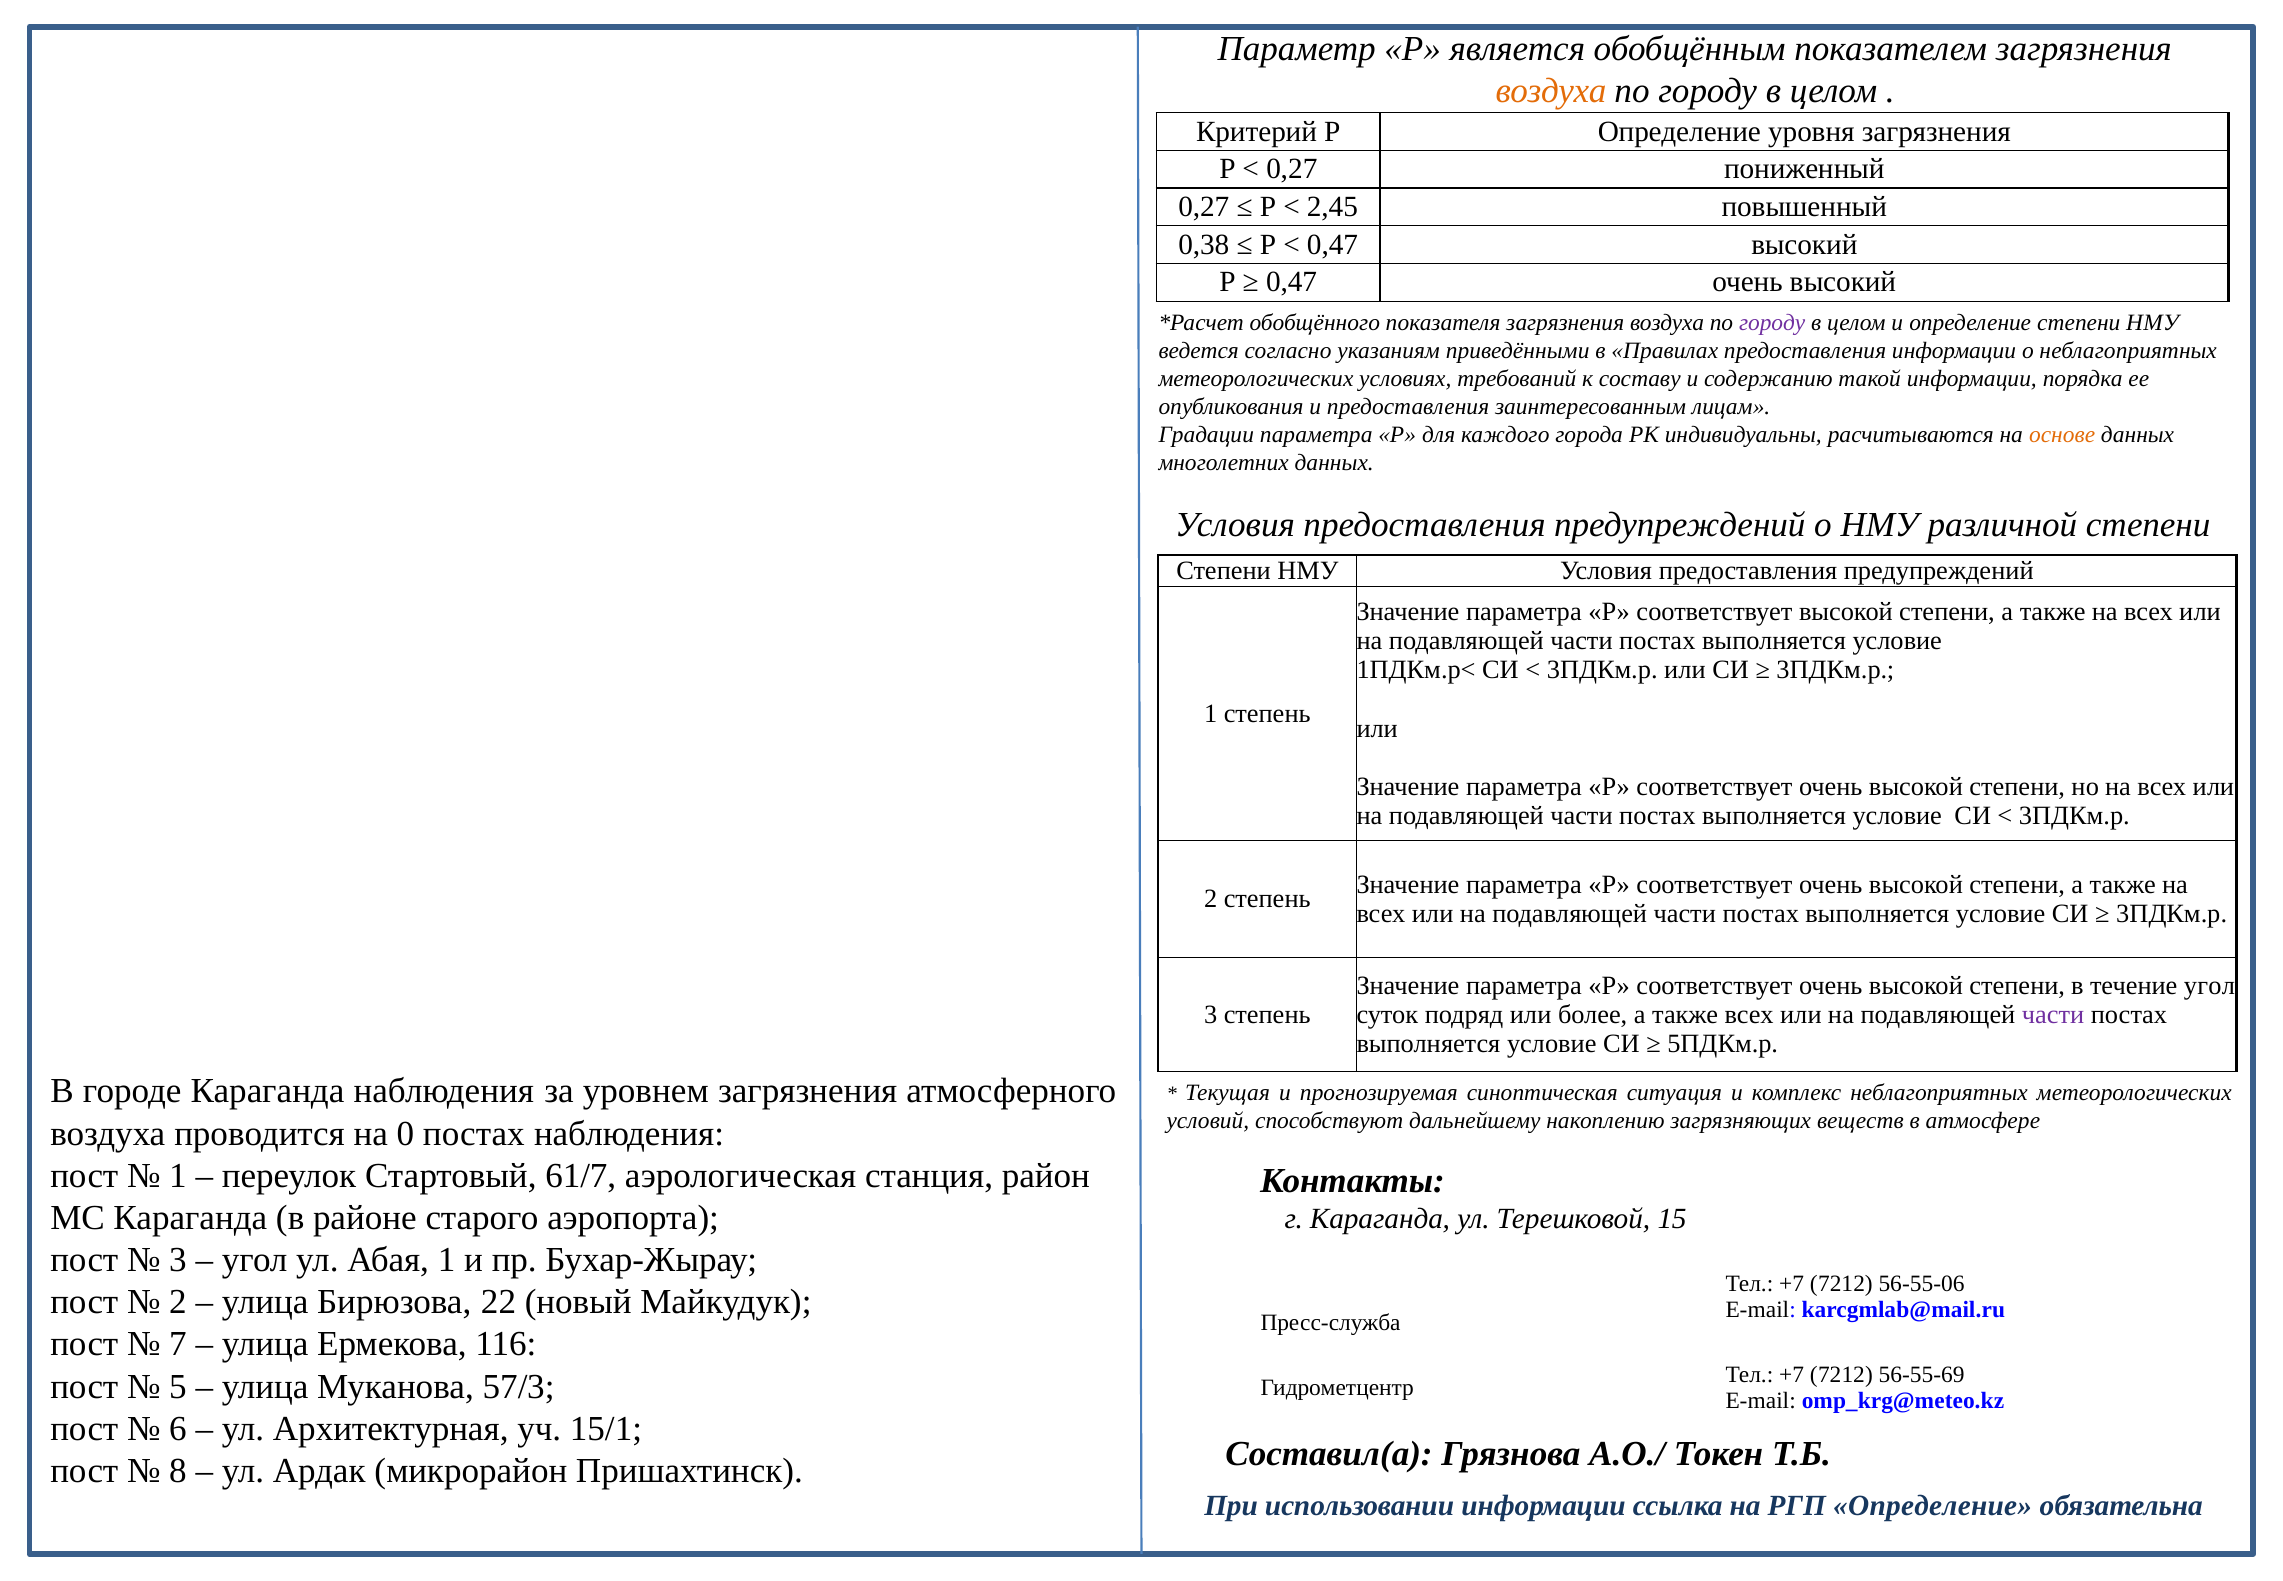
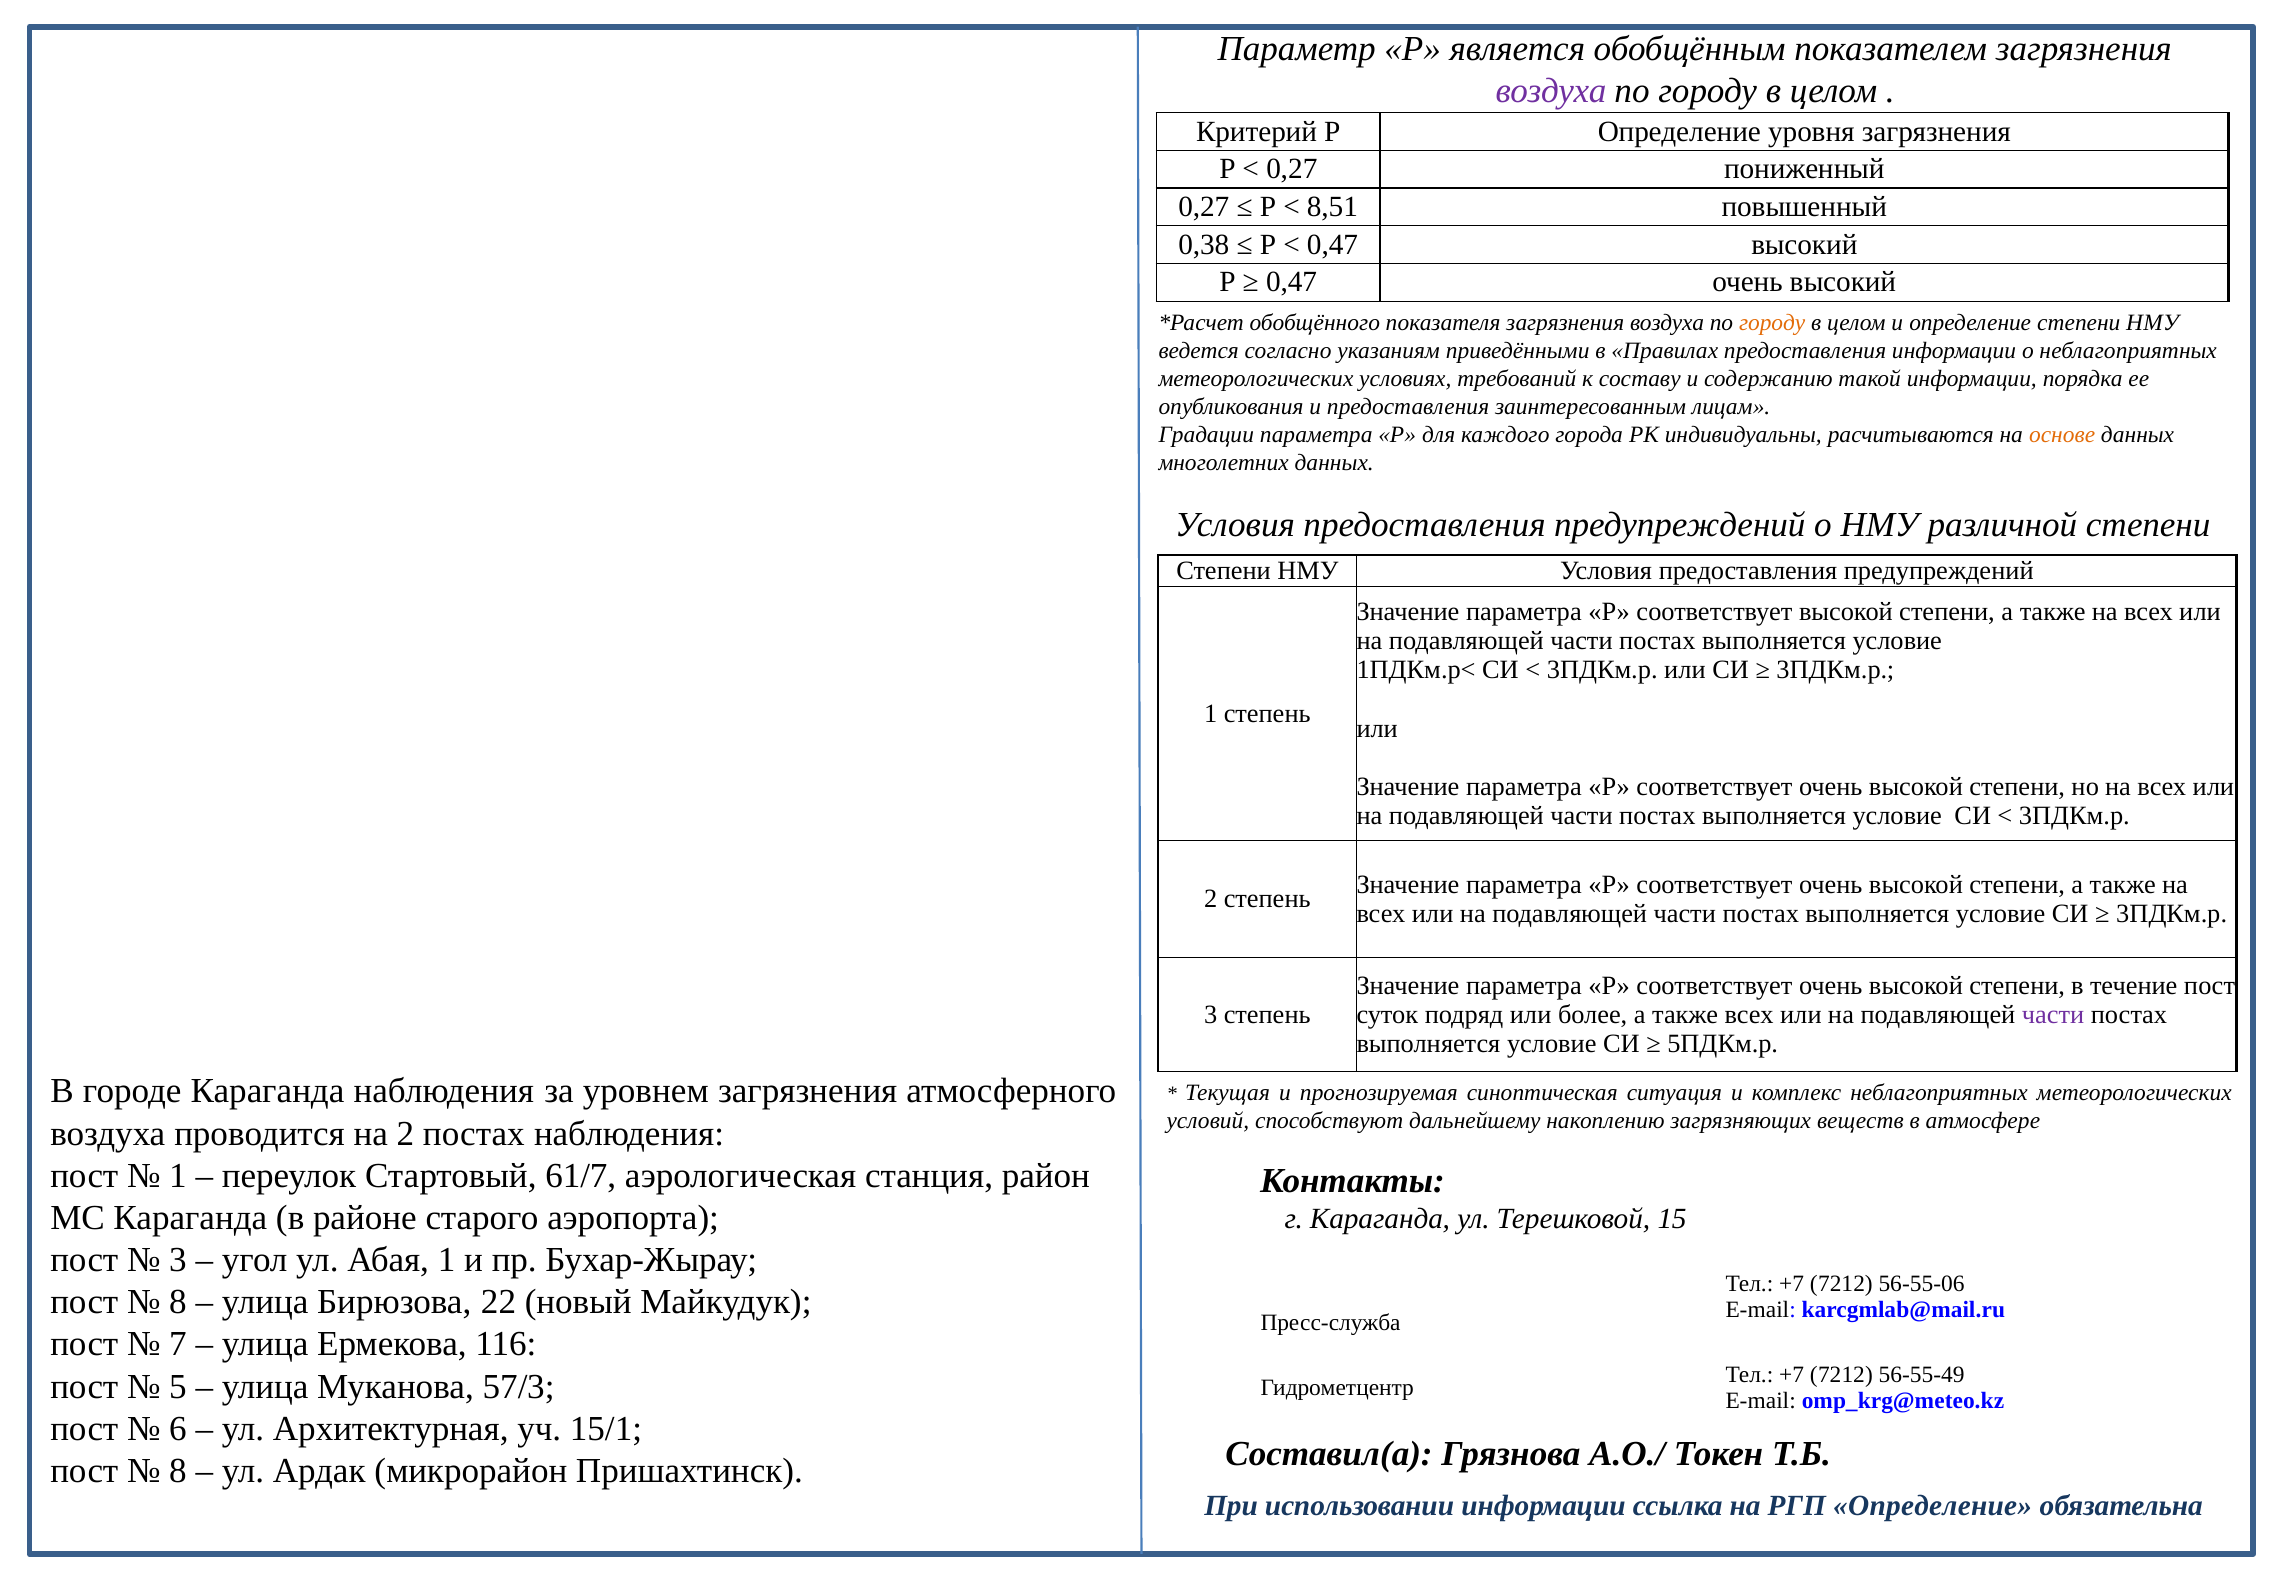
воздуха at (1551, 91) colour: orange -> purple
2,45: 2,45 -> 8,51
городу at (1772, 323) colour: purple -> orange
течение угол: угол -> пост
на 0: 0 -> 2
2 at (178, 1302): 2 -> 8
56-55-69: 56-55-69 -> 56-55-49
